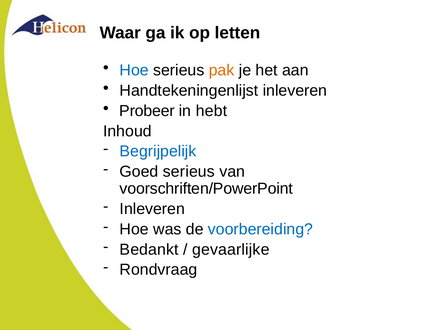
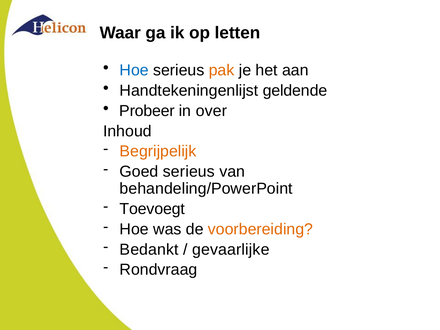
Handtekeningenlijst inleveren: inleveren -> geldende
hebt: hebt -> over
Begrijpelijk colour: blue -> orange
voorschriften/PowerPoint: voorschriften/PowerPoint -> behandeling/PowerPoint
Inleveren at (152, 209): Inleveren -> Toevoegt
voorbereiding colour: blue -> orange
